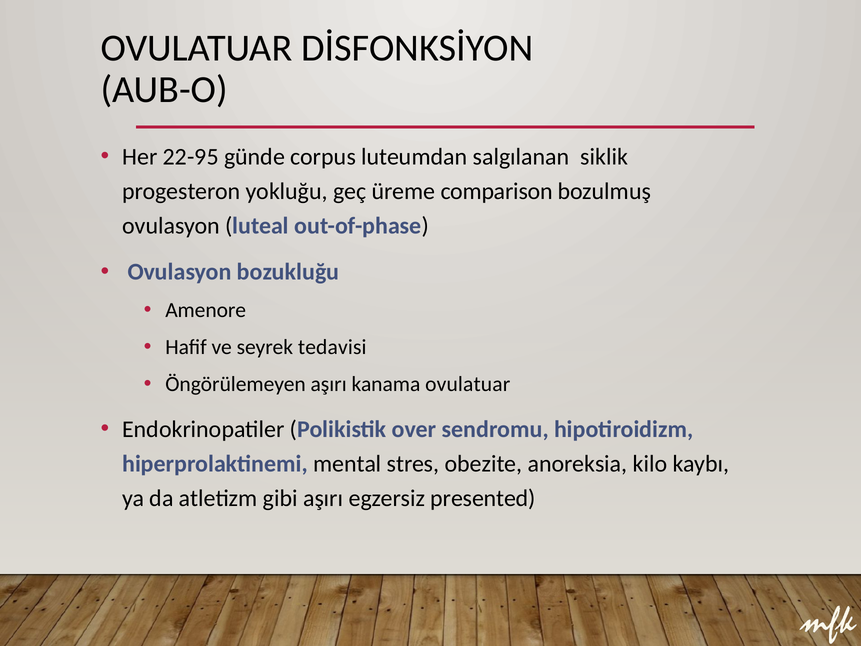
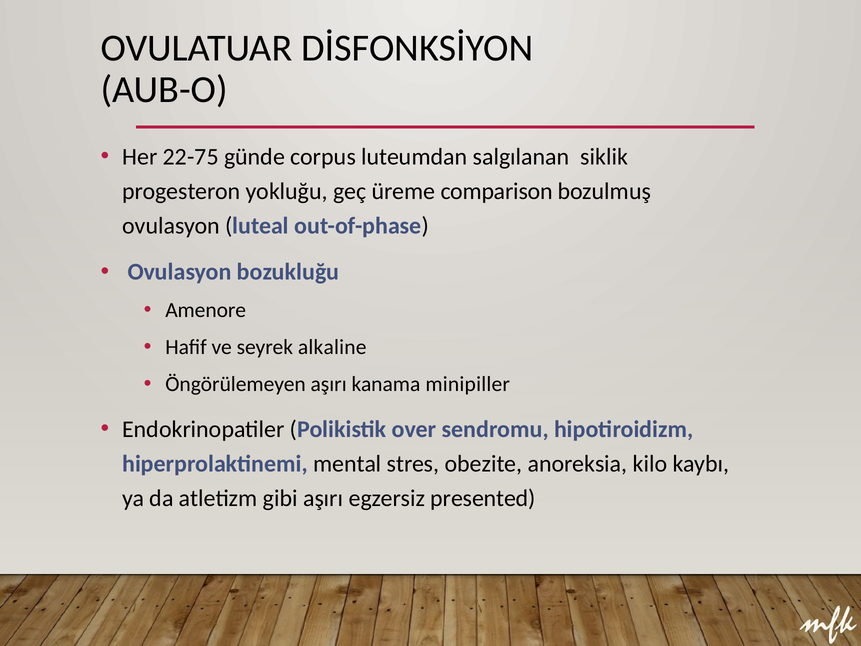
22-95: 22-95 -> 22-75
tedavisi: tedavisi -> alkaline
kanama ovulatuar: ovulatuar -> minipiller
